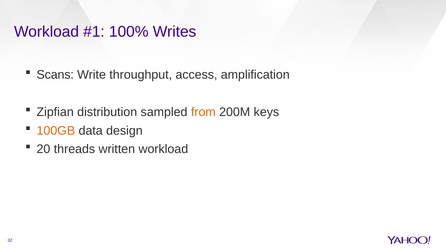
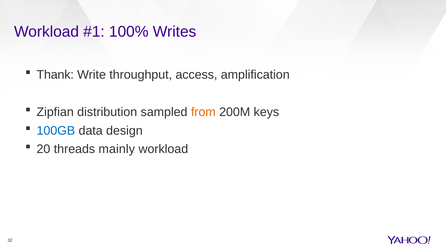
Scans: Scans -> Thank
100GB colour: orange -> blue
written: written -> mainly
